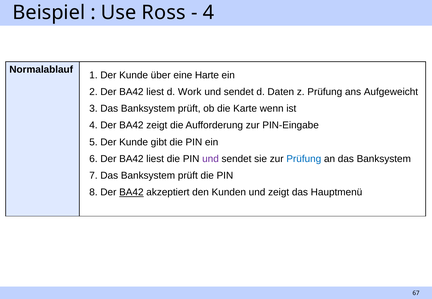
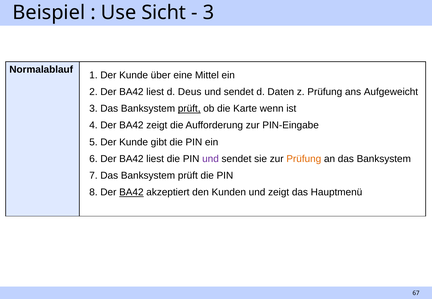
Ross: Ross -> Sicht
4 at (208, 13): 4 -> 3
Harte: Harte -> Mittel
Work: Work -> Deus
prüft at (189, 109) underline: none -> present
Prüfung at (304, 159) colour: blue -> orange
